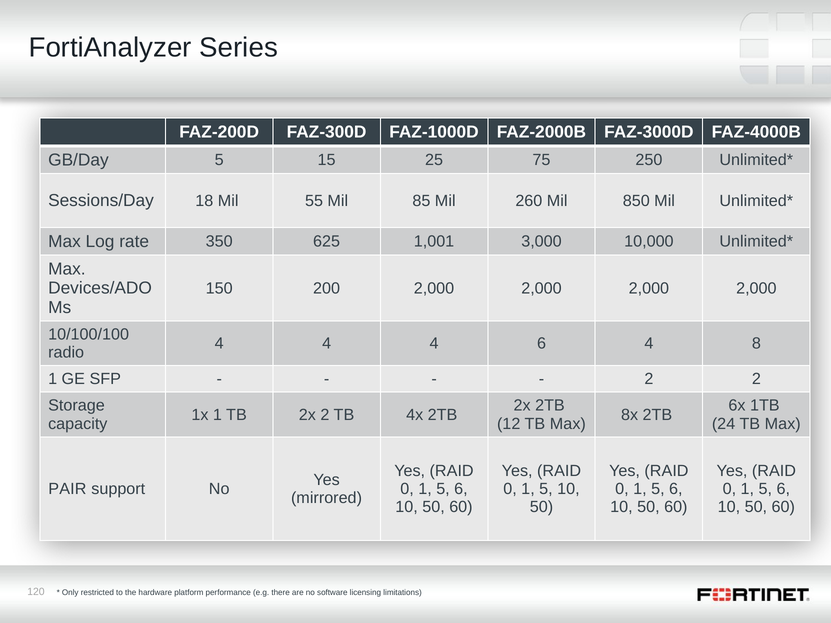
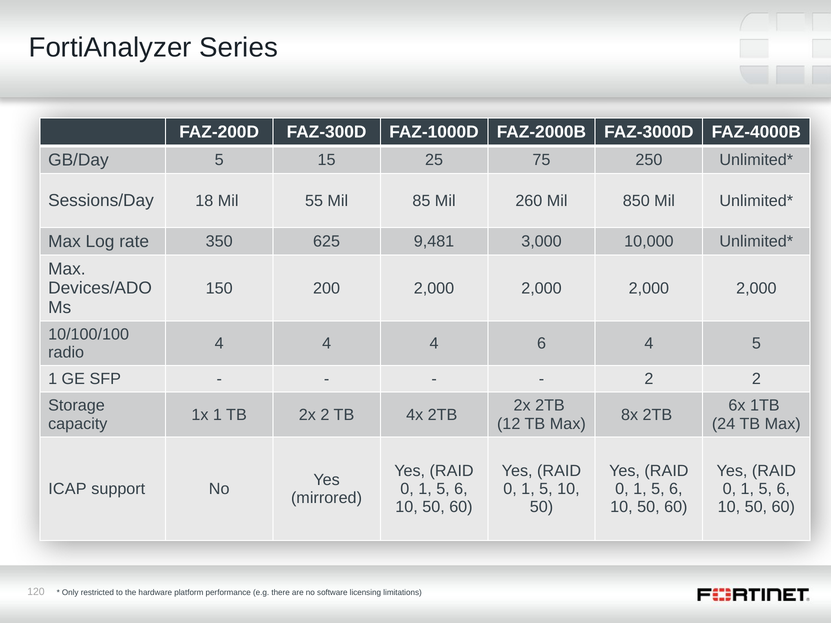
1,001: 1,001 -> 9,481
4 8: 8 -> 5
PAIR: PAIR -> ICAP
